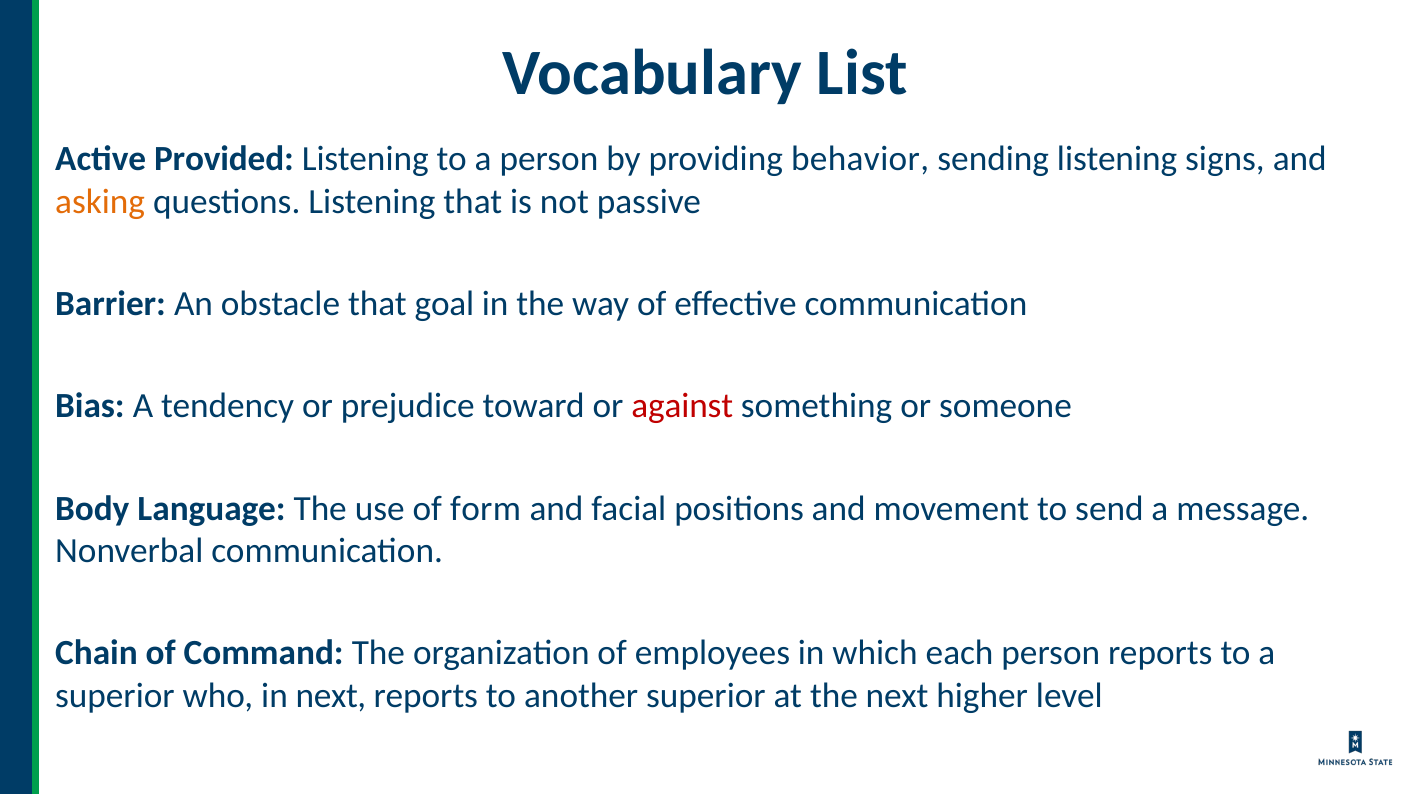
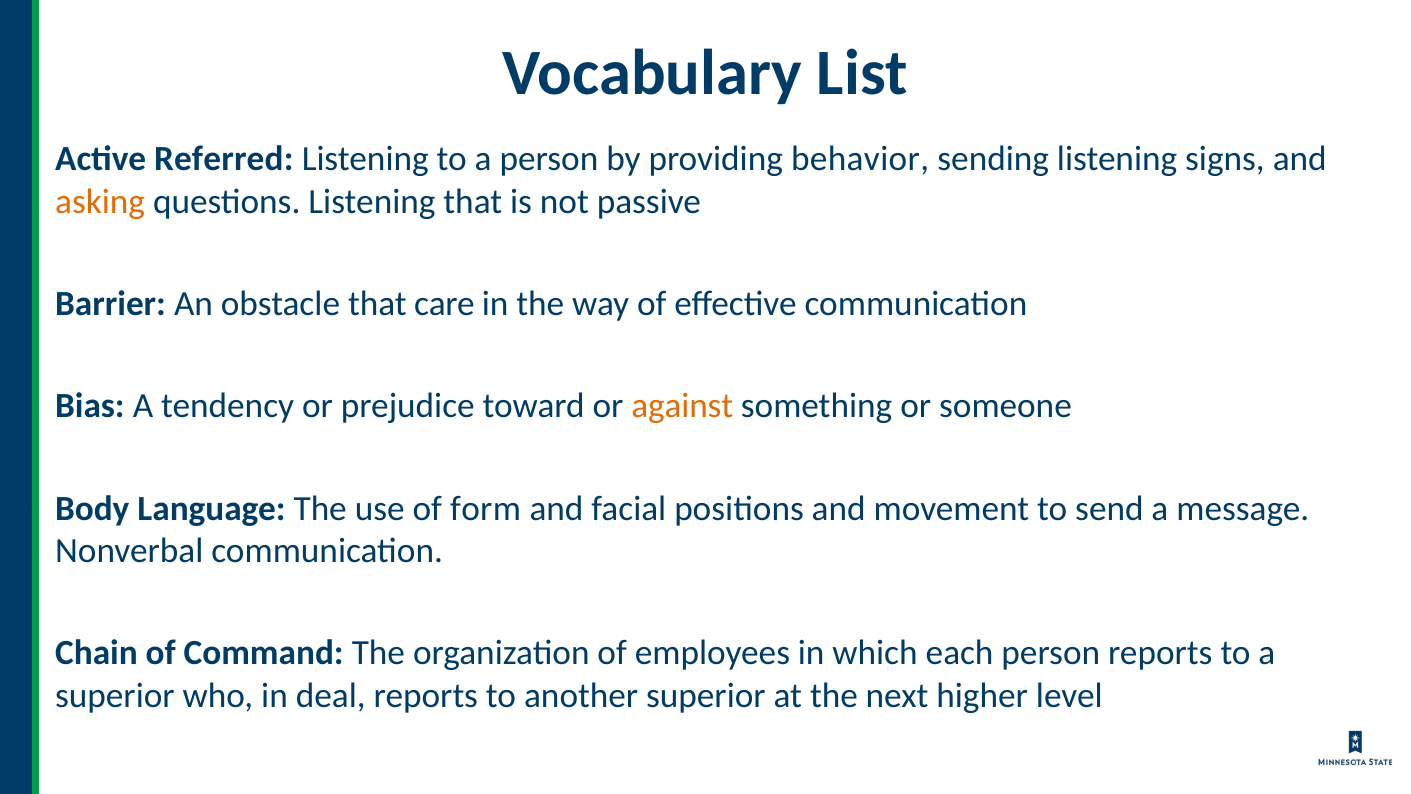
Provided: Provided -> Referred
goal: goal -> care
against colour: red -> orange
in next: next -> deal
